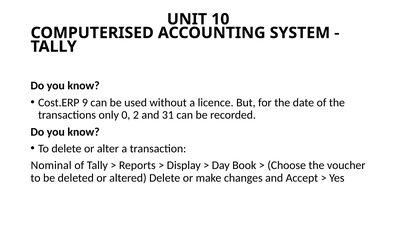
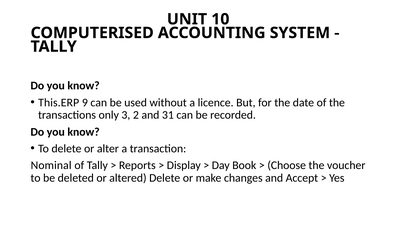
Cost.ERP: Cost.ERP -> This.ERP
0: 0 -> 3
